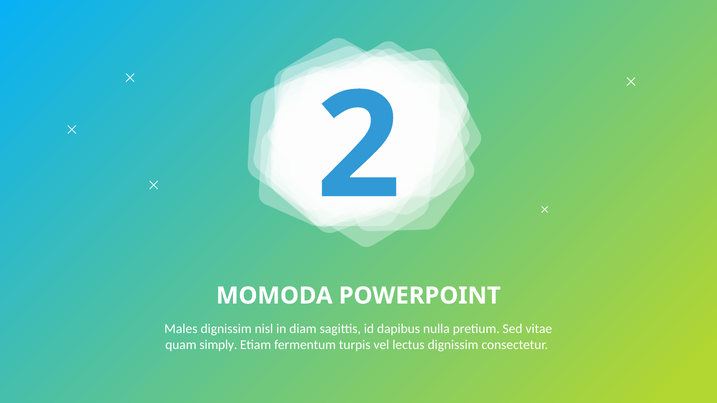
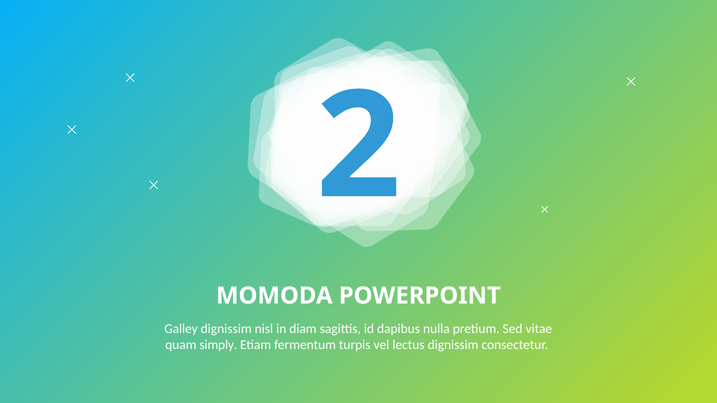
Males: Males -> Galley
